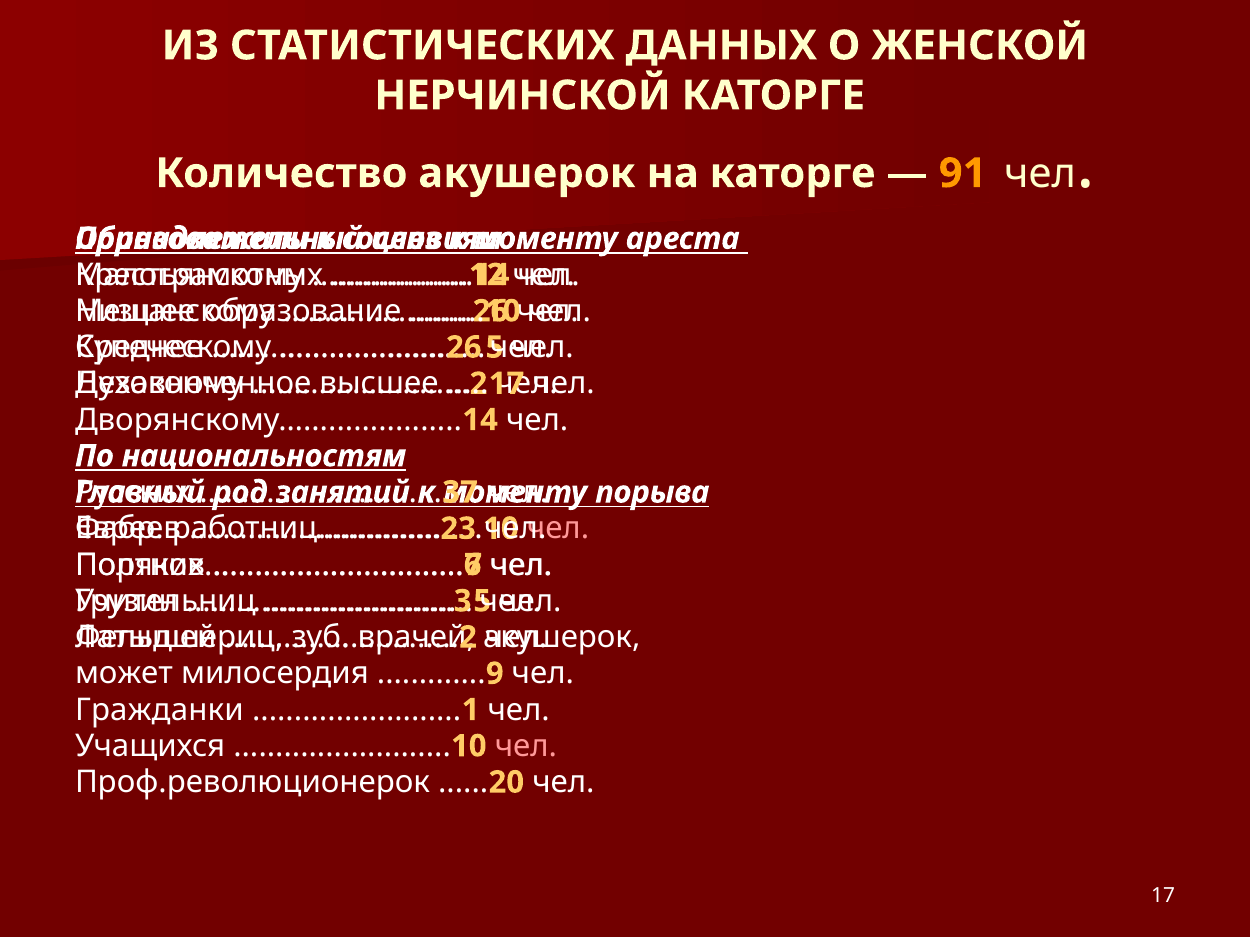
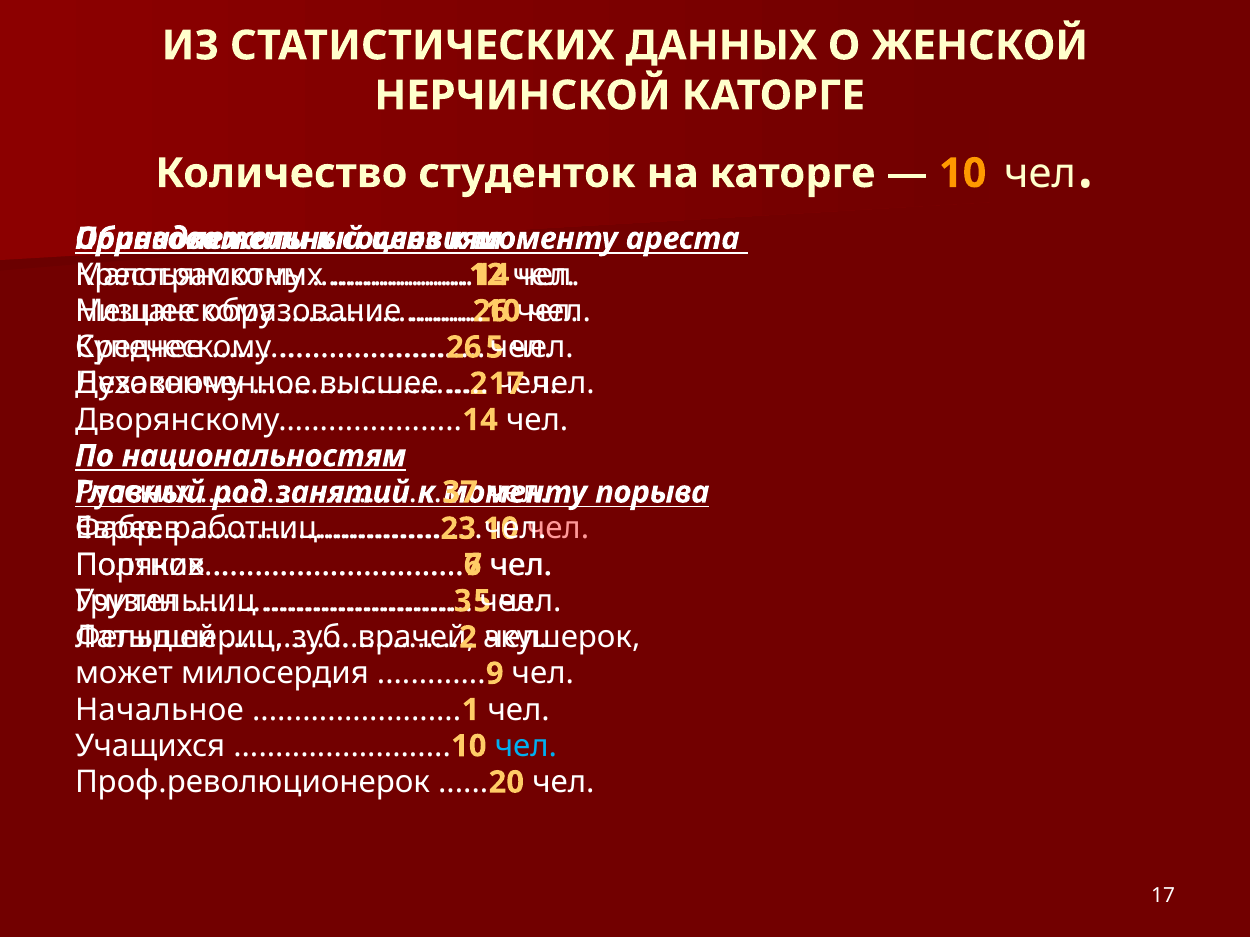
Количество акушерок: акушерок -> студенток
91 at (963, 173): 91 -> 10
Гражданки: Гражданки -> Начальное
чел at (526, 746) colour: pink -> light blue
